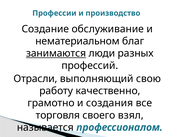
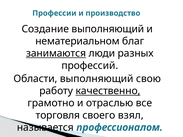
Создание обслуживание: обслуживание -> выполняющий
Отрасли: Отрасли -> Области
качественно underline: none -> present
создания: создания -> отраслью
